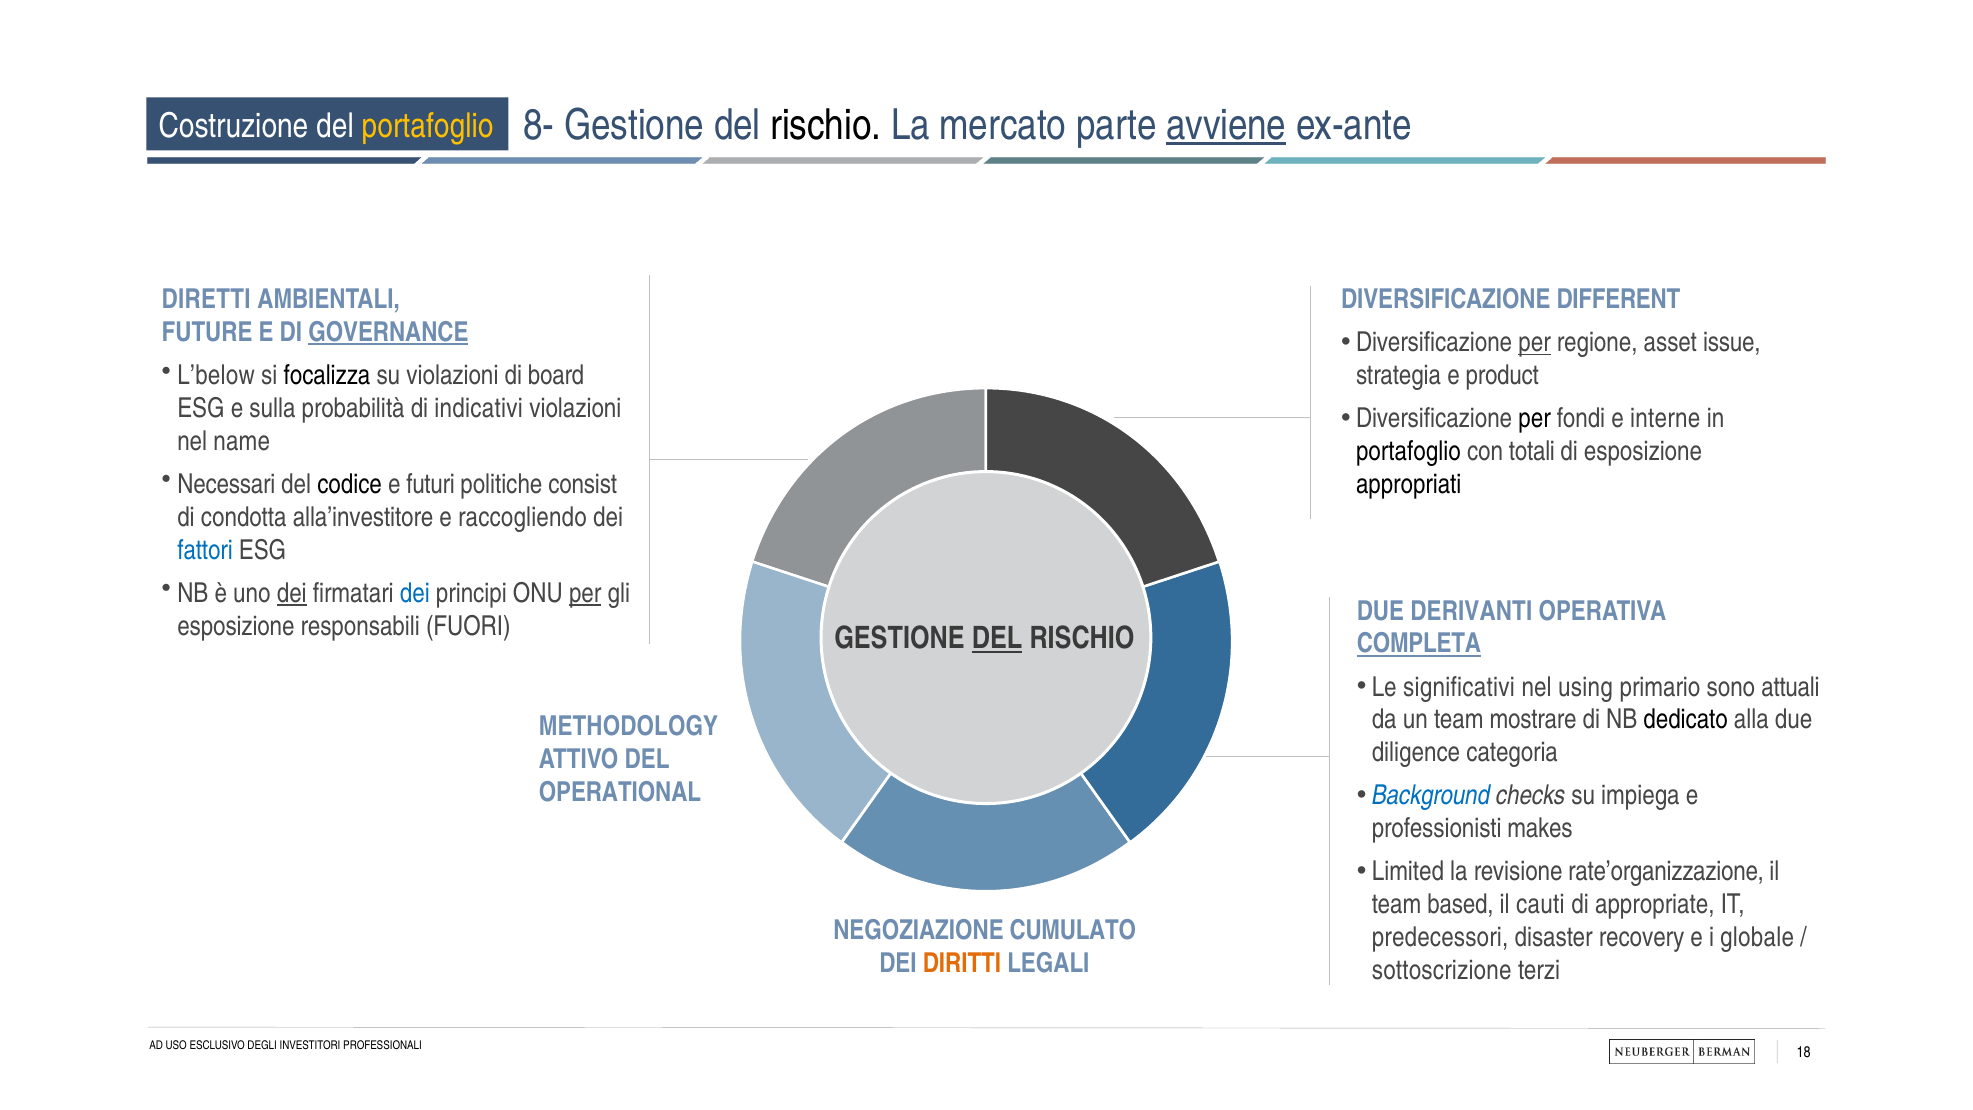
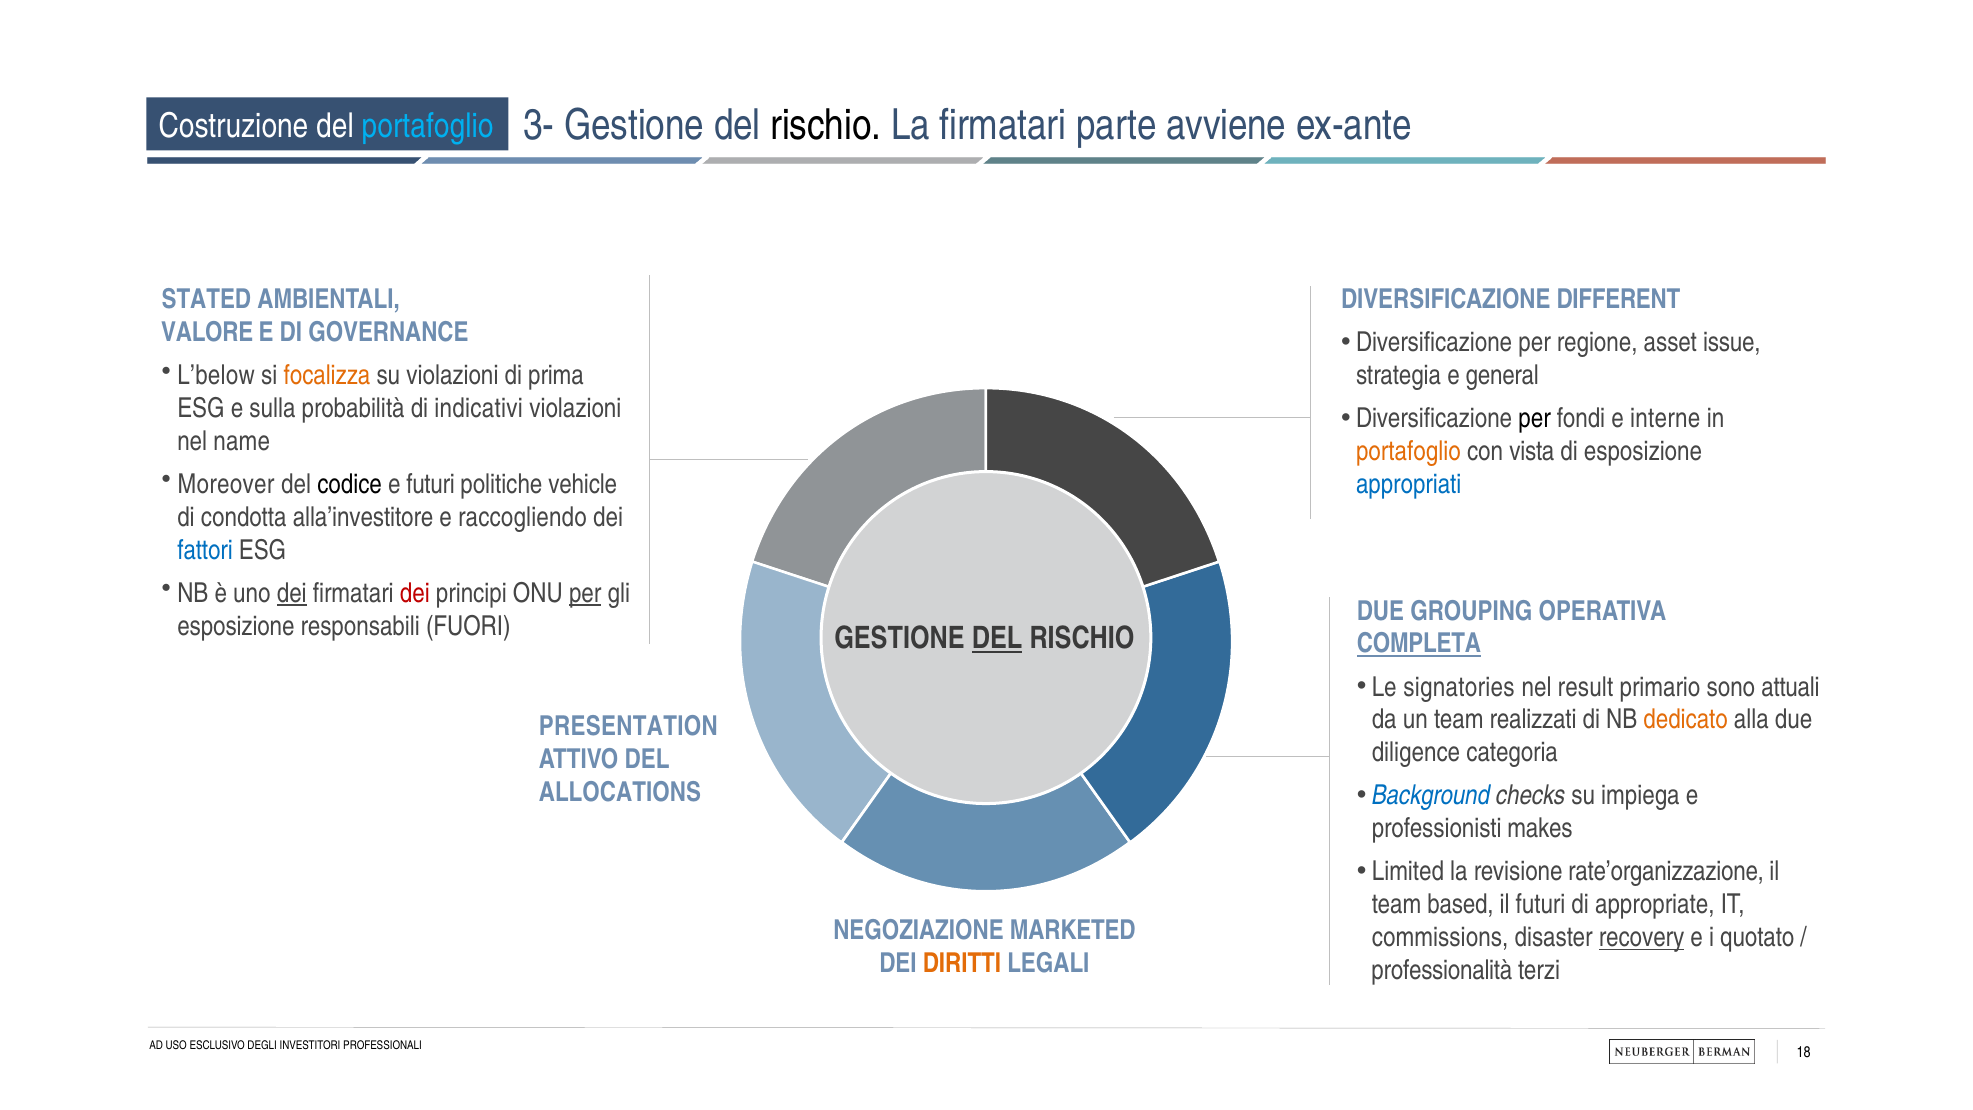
8-: 8- -> 3-
La mercato: mercato -> firmatari
avviene underline: present -> none
portafoglio at (428, 126) colour: yellow -> light blue
DIRETTI: DIRETTI -> STATED
FUTURE: FUTURE -> VALORE
GOVERNANCE underline: present -> none
per at (1535, 343) underline: present -> none
focalizza colour: black -> orange
board: board -> prima
product: product -> general
portafoglio at (1408, 451) colour: black -> orange
totali: totali -> vista
Necessari: Necessari -> Moreover
consist: consist -> vehicle
appropriati colour: black -> blue
dei at (415, 593) colour: blue -> red
DERIVANTI: DERIVANTI -> GROUPING
significativi: significativi -> signatories
using: using -> result
mostrare: mostrare -> realizzati
dedicato colour: black -> orange
METHODOLOGY: METHODOLOGY -> PRESENTATION
OPERATIONAL: OPERATIONAL -> ALLOCATIONS
il cauti: cauti -> futuri
CUMULATO: CUMULATO -> MARKETED
predecessori: predecessori -> commissions
recovery underline: none -> present
globale: globale -> quotato
sottoscrizione: sottoscrizione -> professionalità
